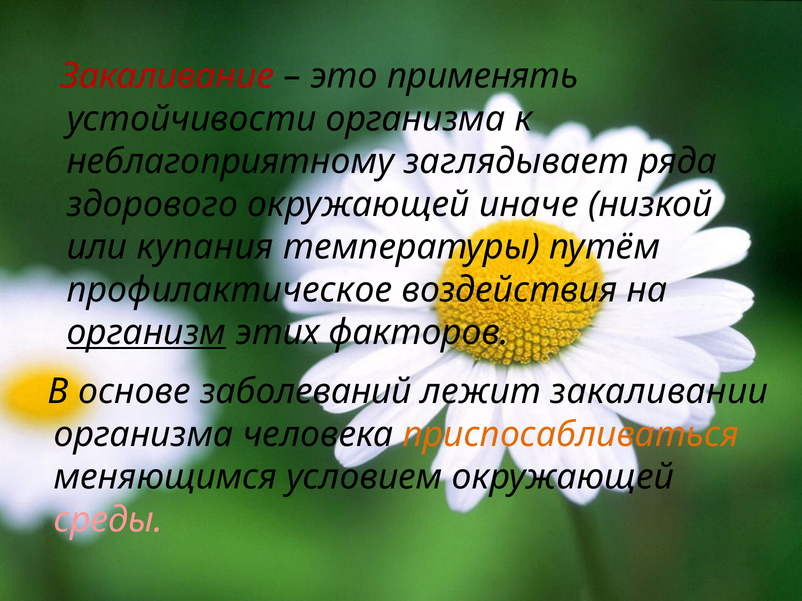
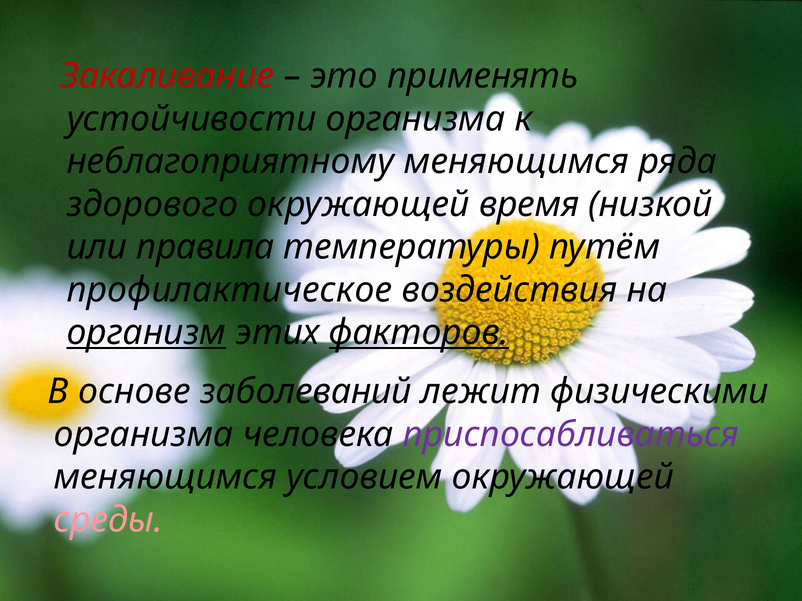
неблагоприятному заглядывает: заглядывает -> меняющимся
иначе: иначе -> время
купания: купания -> правила
факторов underline: none -> present
закаливании: закаливании -> физическими
приспосабливаться colour: orange -> purple
